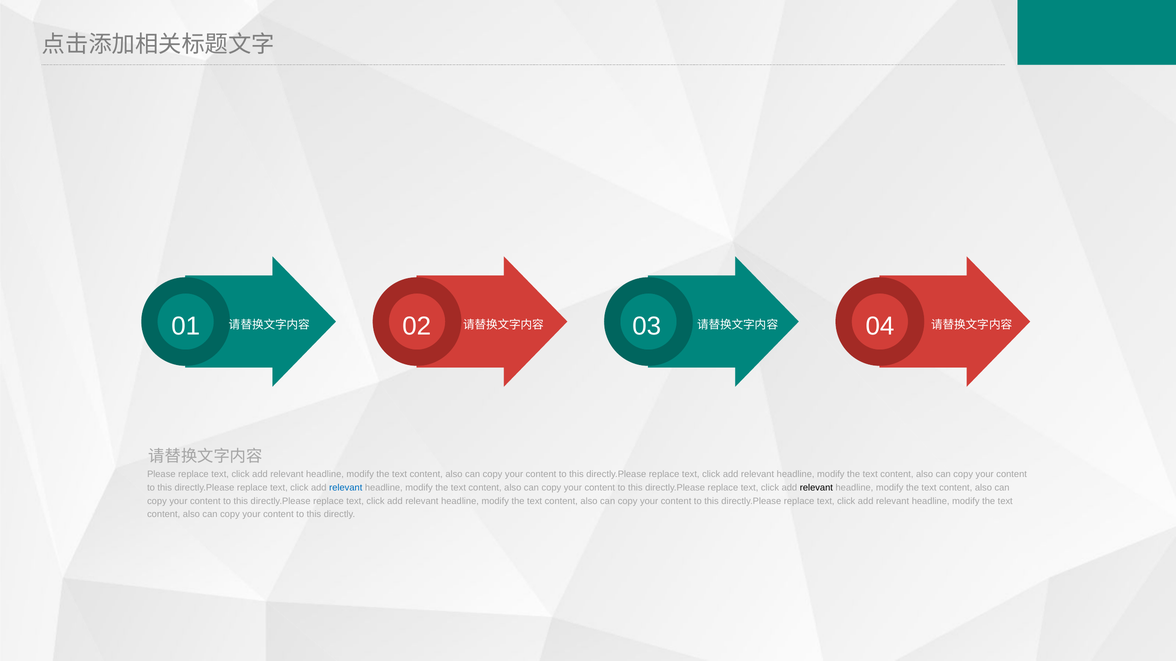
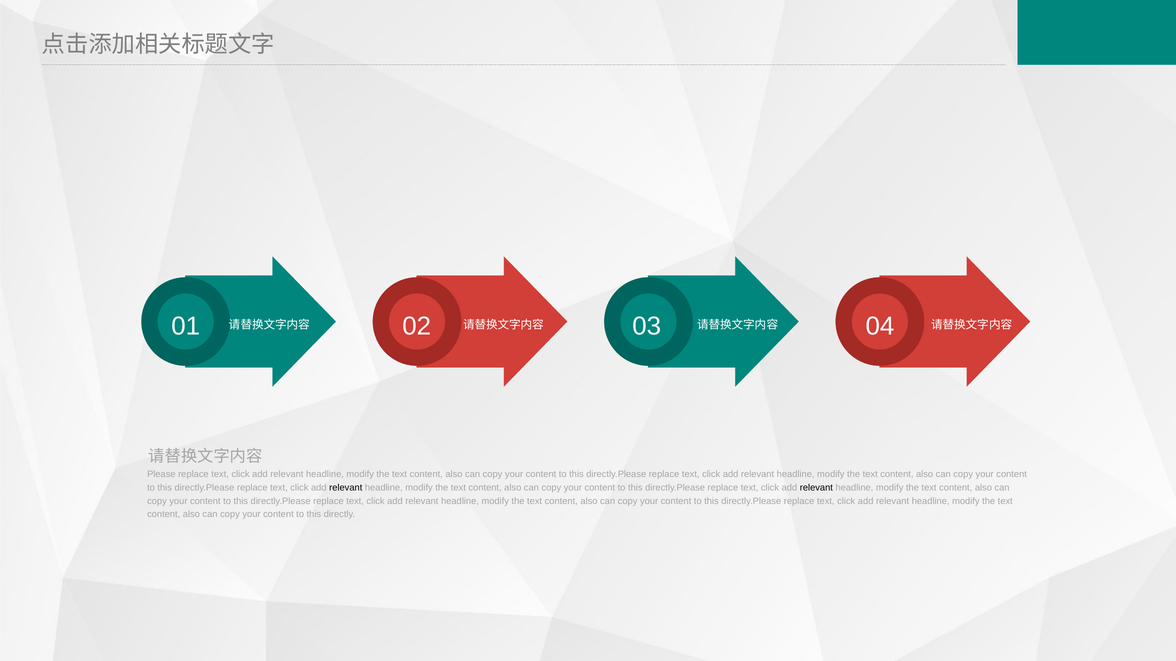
relevant at (346, 488) colour: blue -> black
